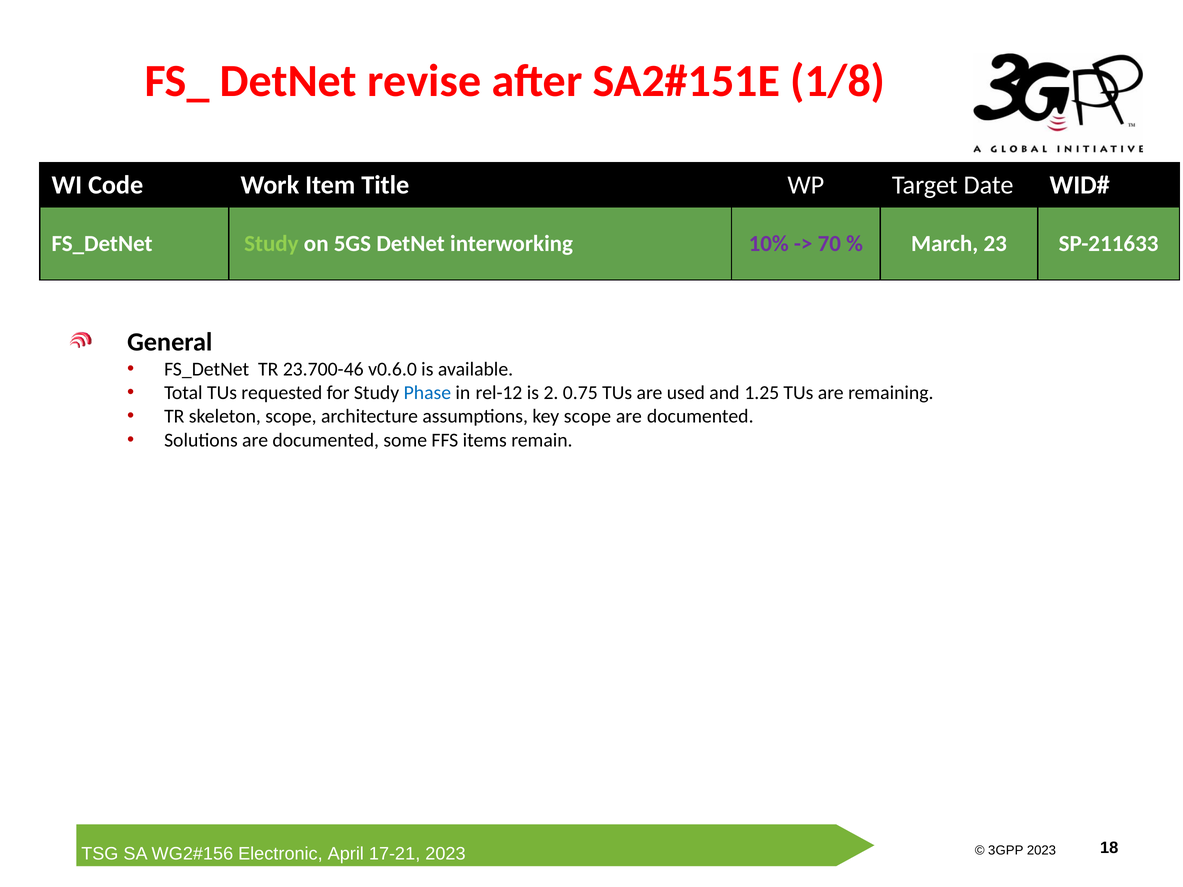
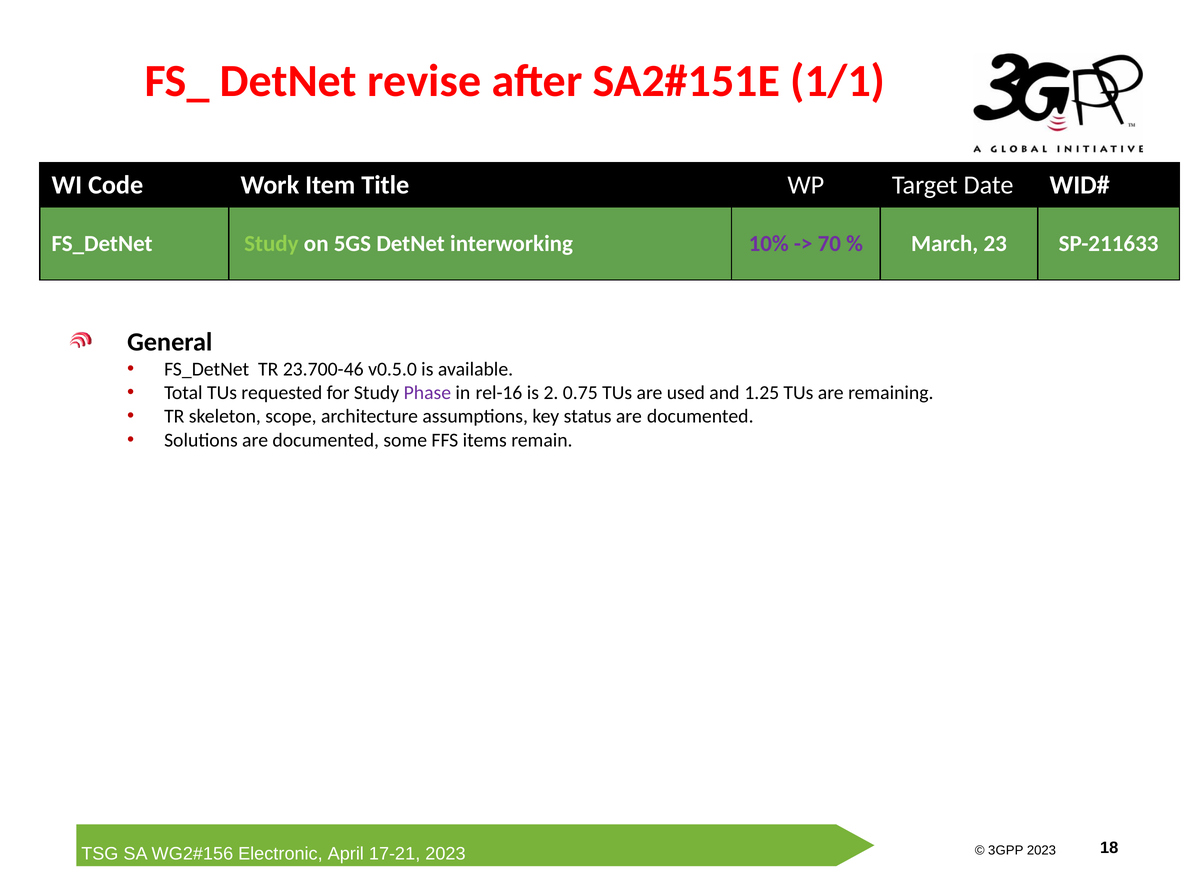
1/8: 1/8 -> 1/1
v0.6.0: v0.6.0 -> v0.5.0
Phase colour: blue -> purple
rel-12: rel-12 -> rel-16
key scope: scope -> status
